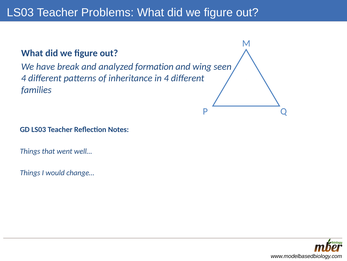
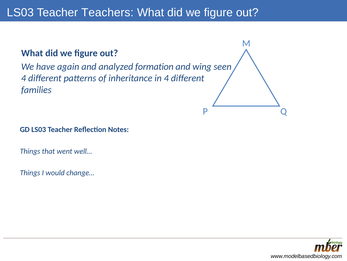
Problems: Problems -> Teachers
break: break -> again
